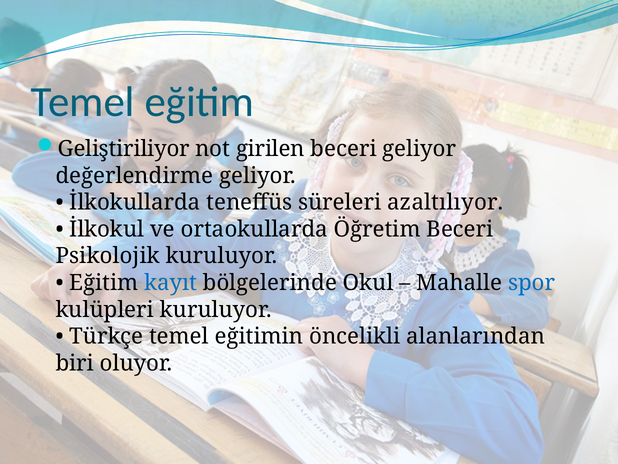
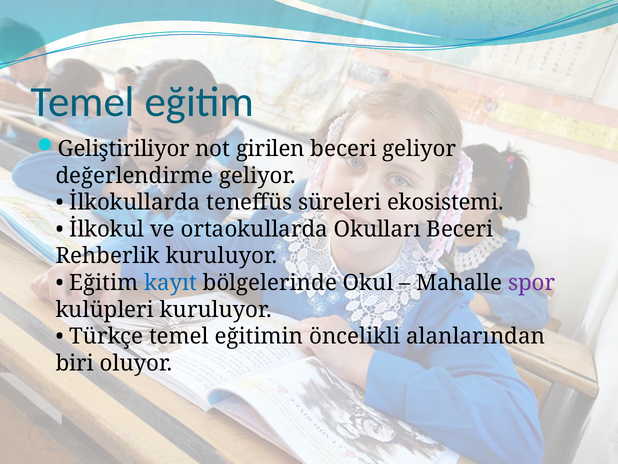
azaltılıyor: azaltılıyor -> ekosistemi
Öğretim: Öğretim -> Okulları
Psikolojik: Psikolojik -> Rehberlik
spor colour: blue -> purple
